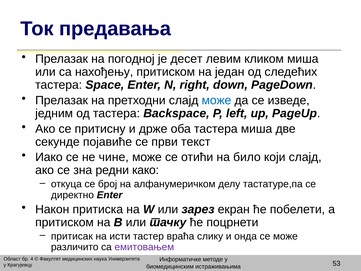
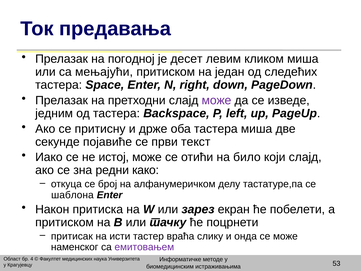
нахођењу: нахођењу -> мењајући
може at (216, 100) colour: blue -> purple
чине: чине -> истој
директно: директно -> шаблона
различито: различито -> наменског
